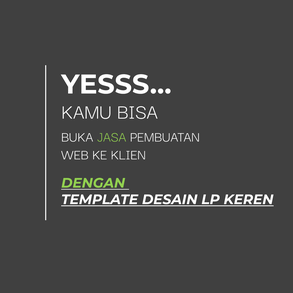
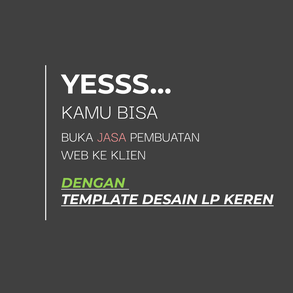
JASA colour: light green -> pink
